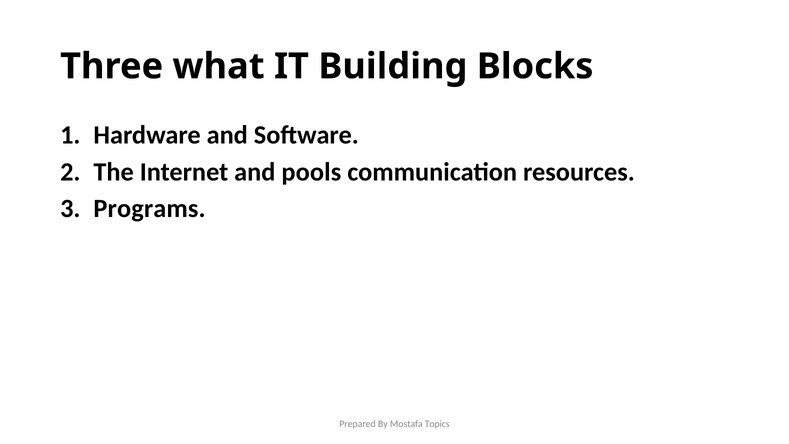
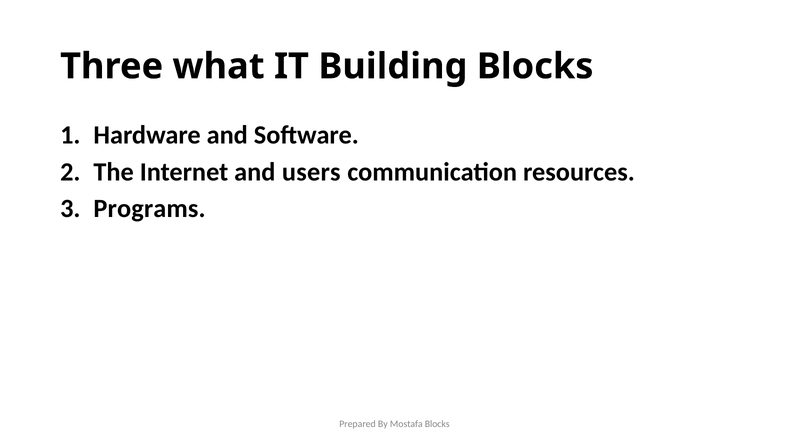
pools: pools -> users
Mostafa Topics: Topics -> Blocks
